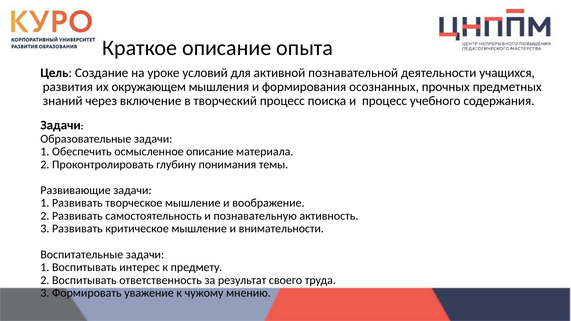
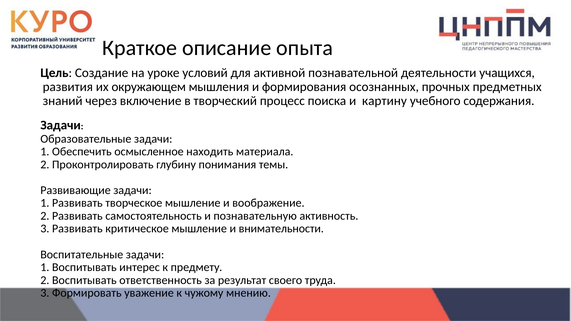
и процесс: процесс -> картину
осмысленное описание: описание -> находить
